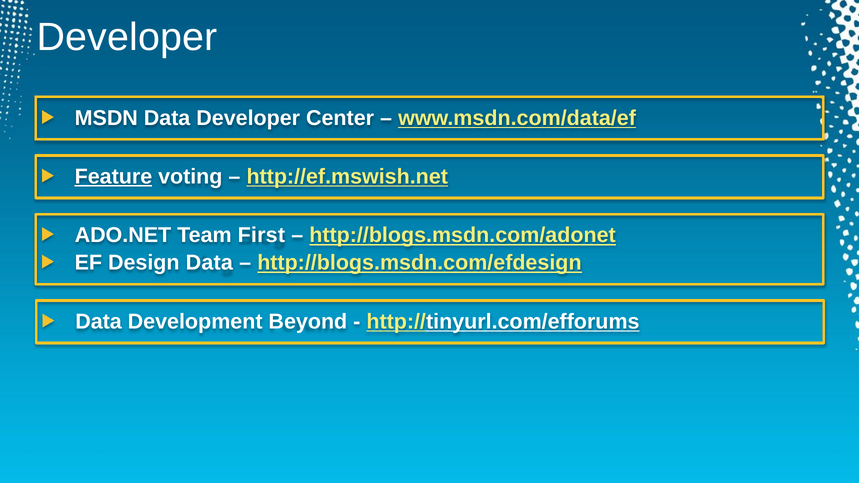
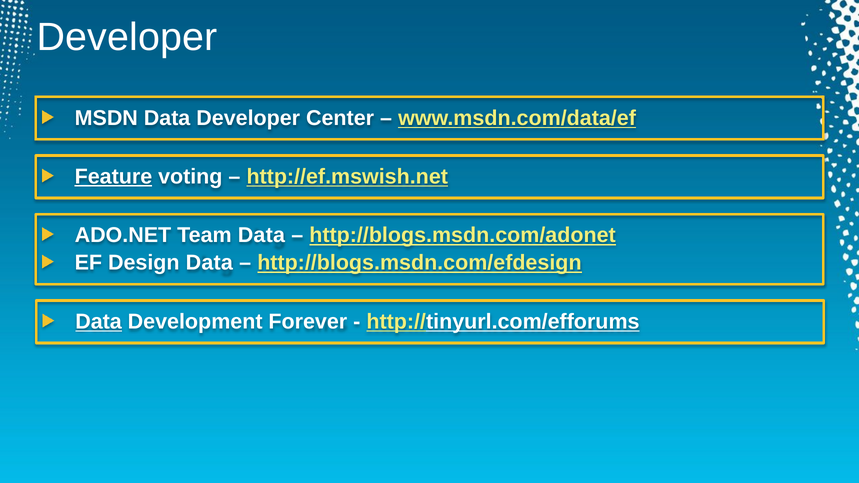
Team First: First -> Data
Data at (99, 322) underline: none -> present
Beyond: Beyond -> Forever
